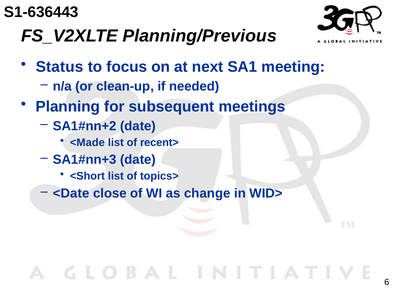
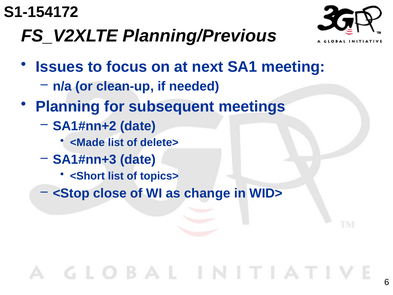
S1-636443: S1-636443 -> S1-154172
Status: Status -> Issues
recent>: recent> -> delete>
<Date: <Date -> <Stop
